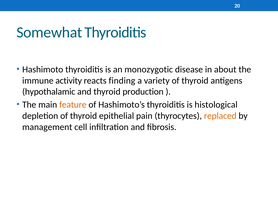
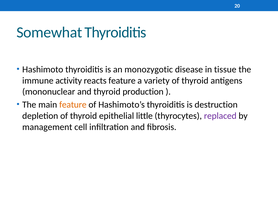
about: about -> tissue
reacts finding: finding -> feature
hypothalamic: hypothalamic -> mononuclear
histological: histological -> destruction
pain: pain -> little
replaced colour: orange -> purple
